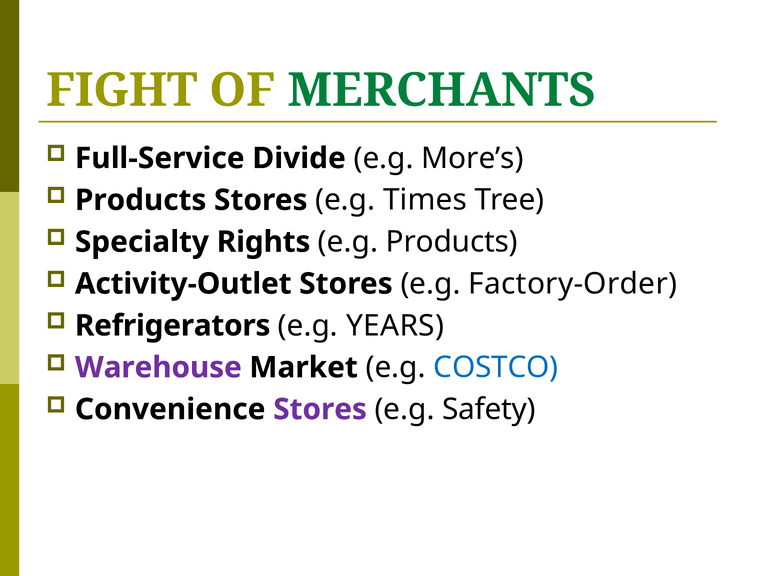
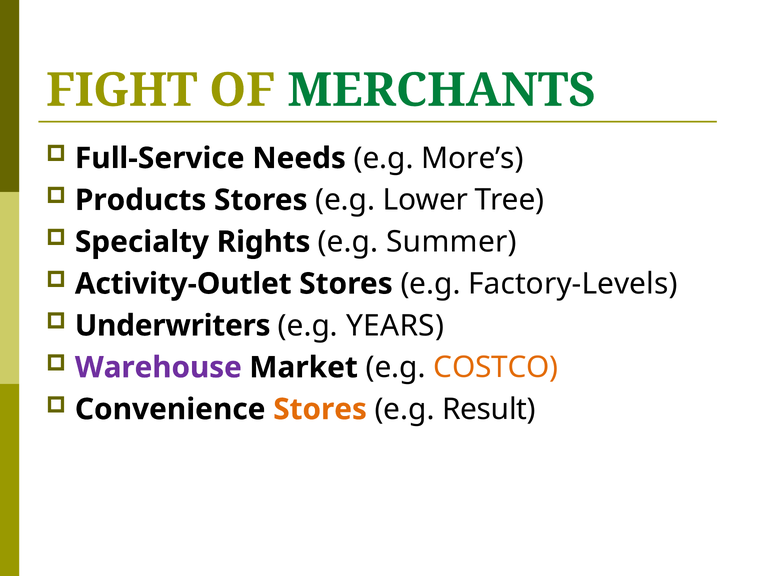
Divide: Divide -> Needs
Times: Times -> Lower
e.g Products: Products -> Summer
Factory-Order: Factory-Order -> Factory-Levels
Refrigerators: Refrigerators -> Underwriters
COSTCO colour: blue -> orange
Stores at (320, 409) colour: purple -> orange
Safety: Safety -> Result
